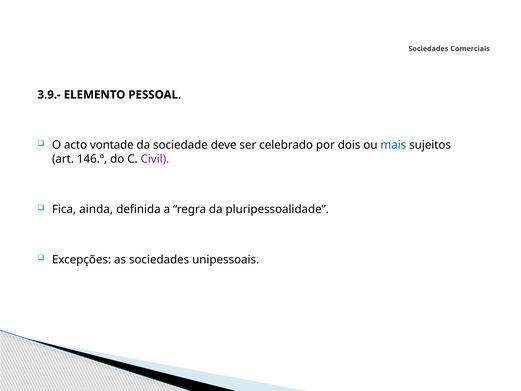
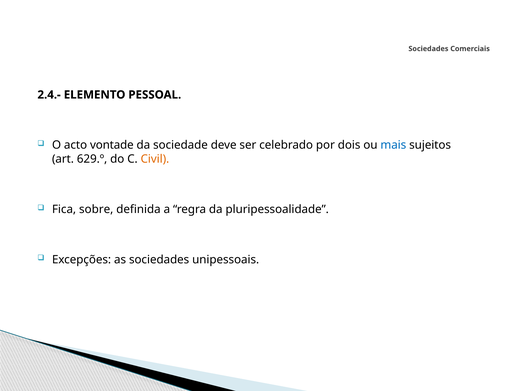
3.9.-: 3.9.- -> 2.4.-
146.º: 146.º -> 629.º
Civil colour: purple -> orange
ainda: ainda -> sobre
